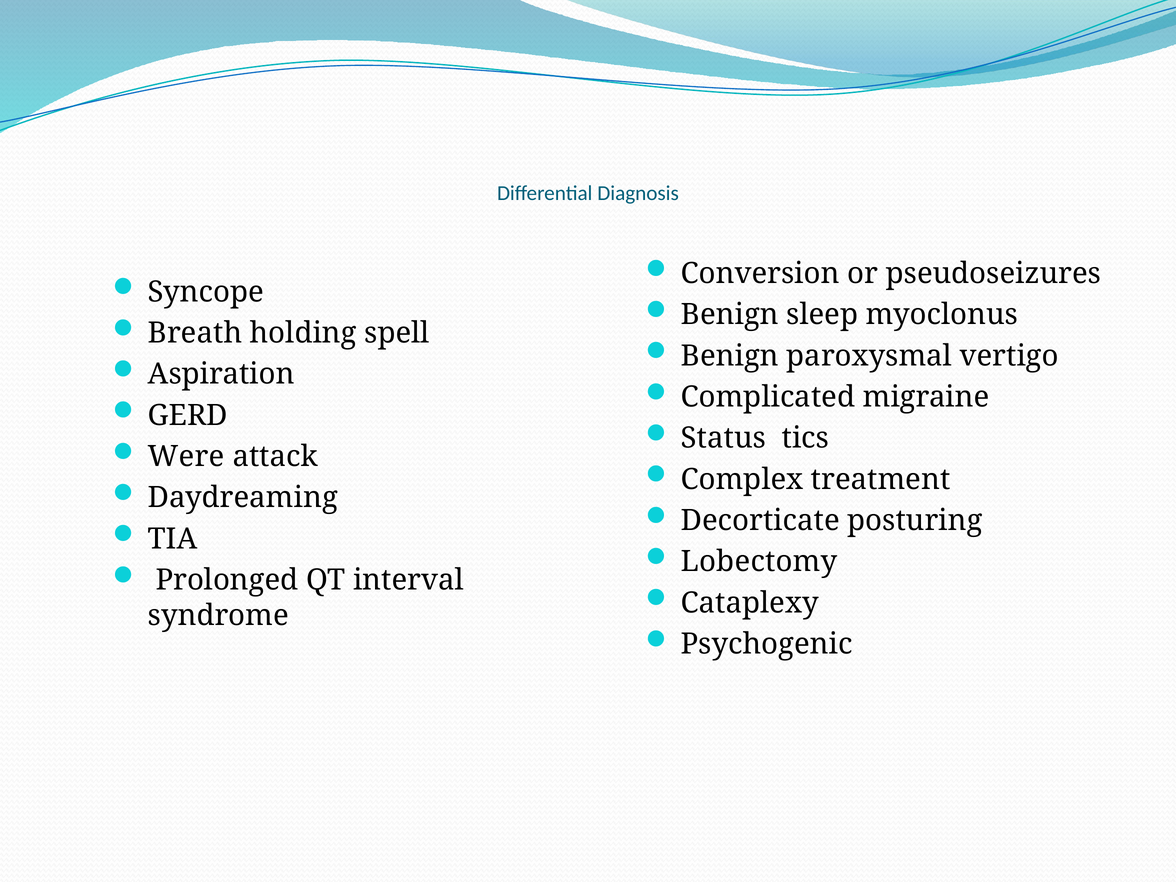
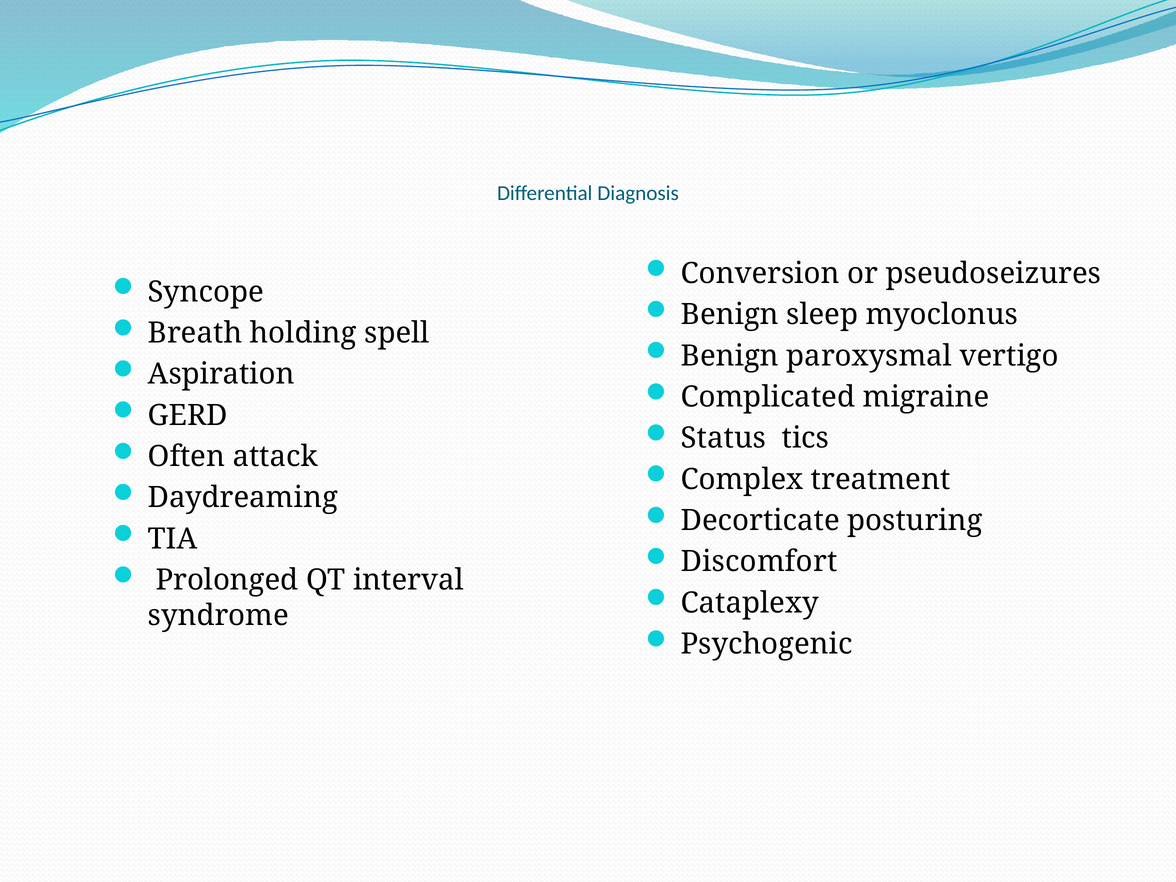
Were: Were -> Often
Lobectomy: Lobectomy -> Discomfort
